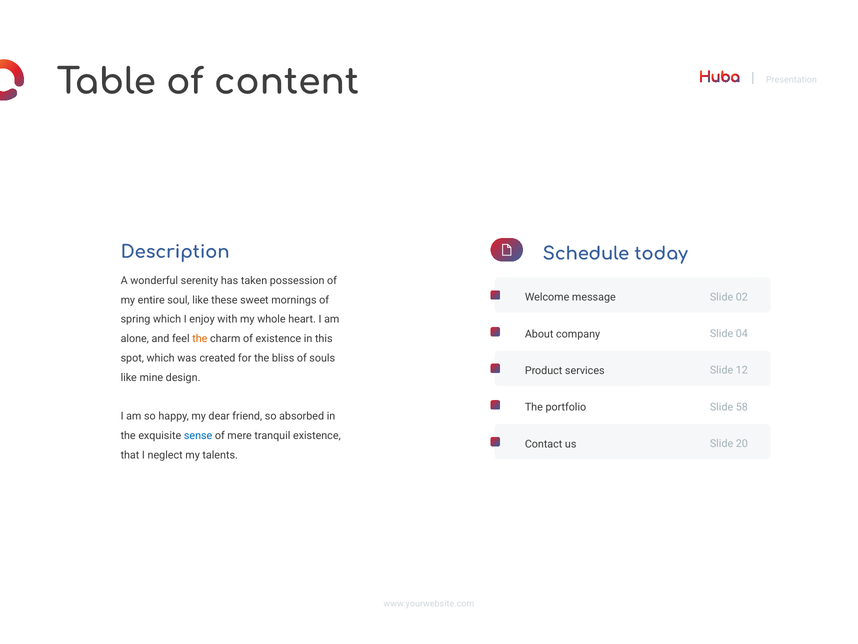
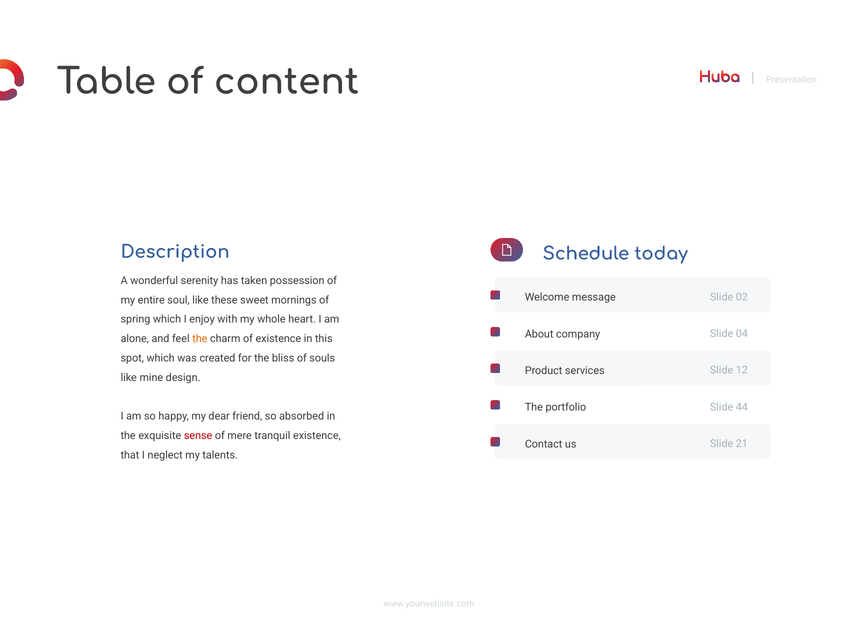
58: 58 -> 44
sense colour: blue -> red
20: 20 -> 21
